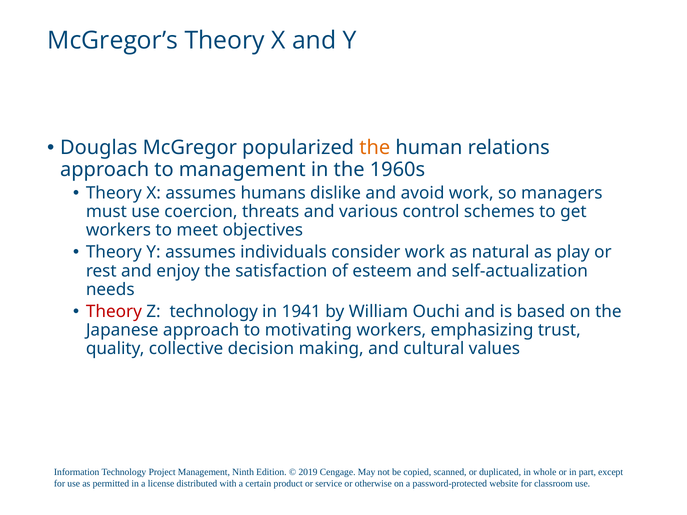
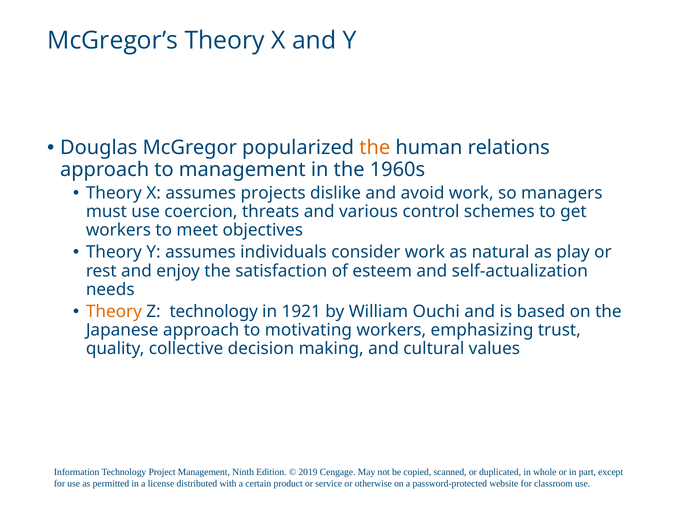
humans: humans -> projects
Theory at (114, 312) colour: red -> orange
1941: 1941 -> 1921
